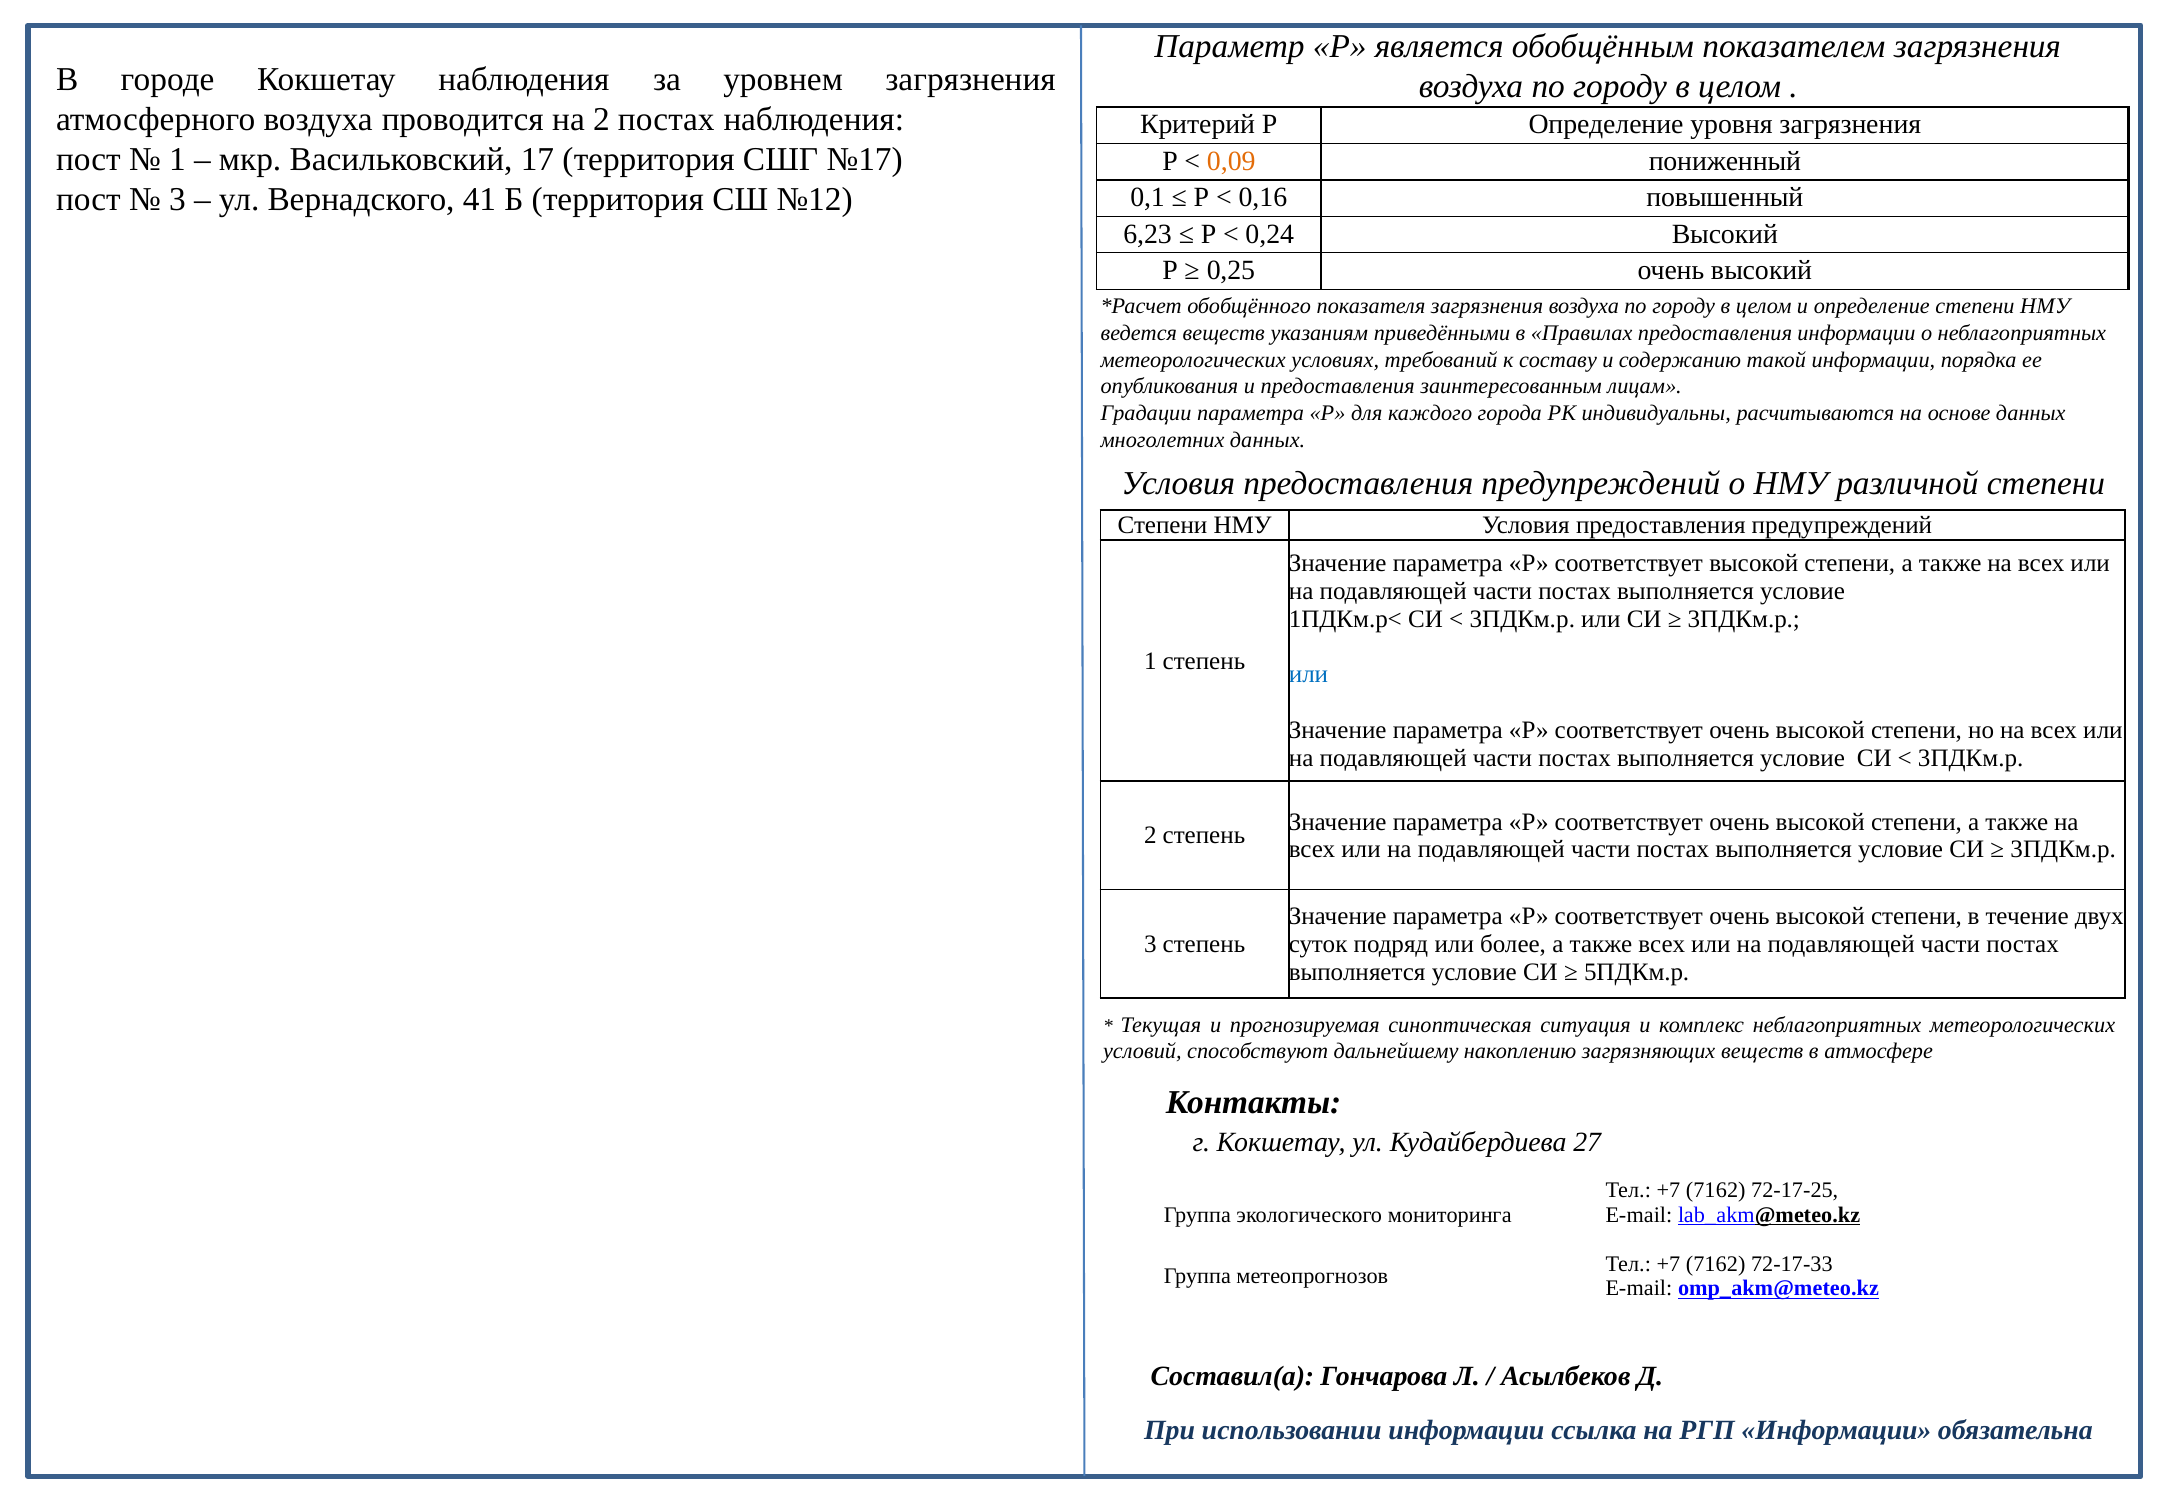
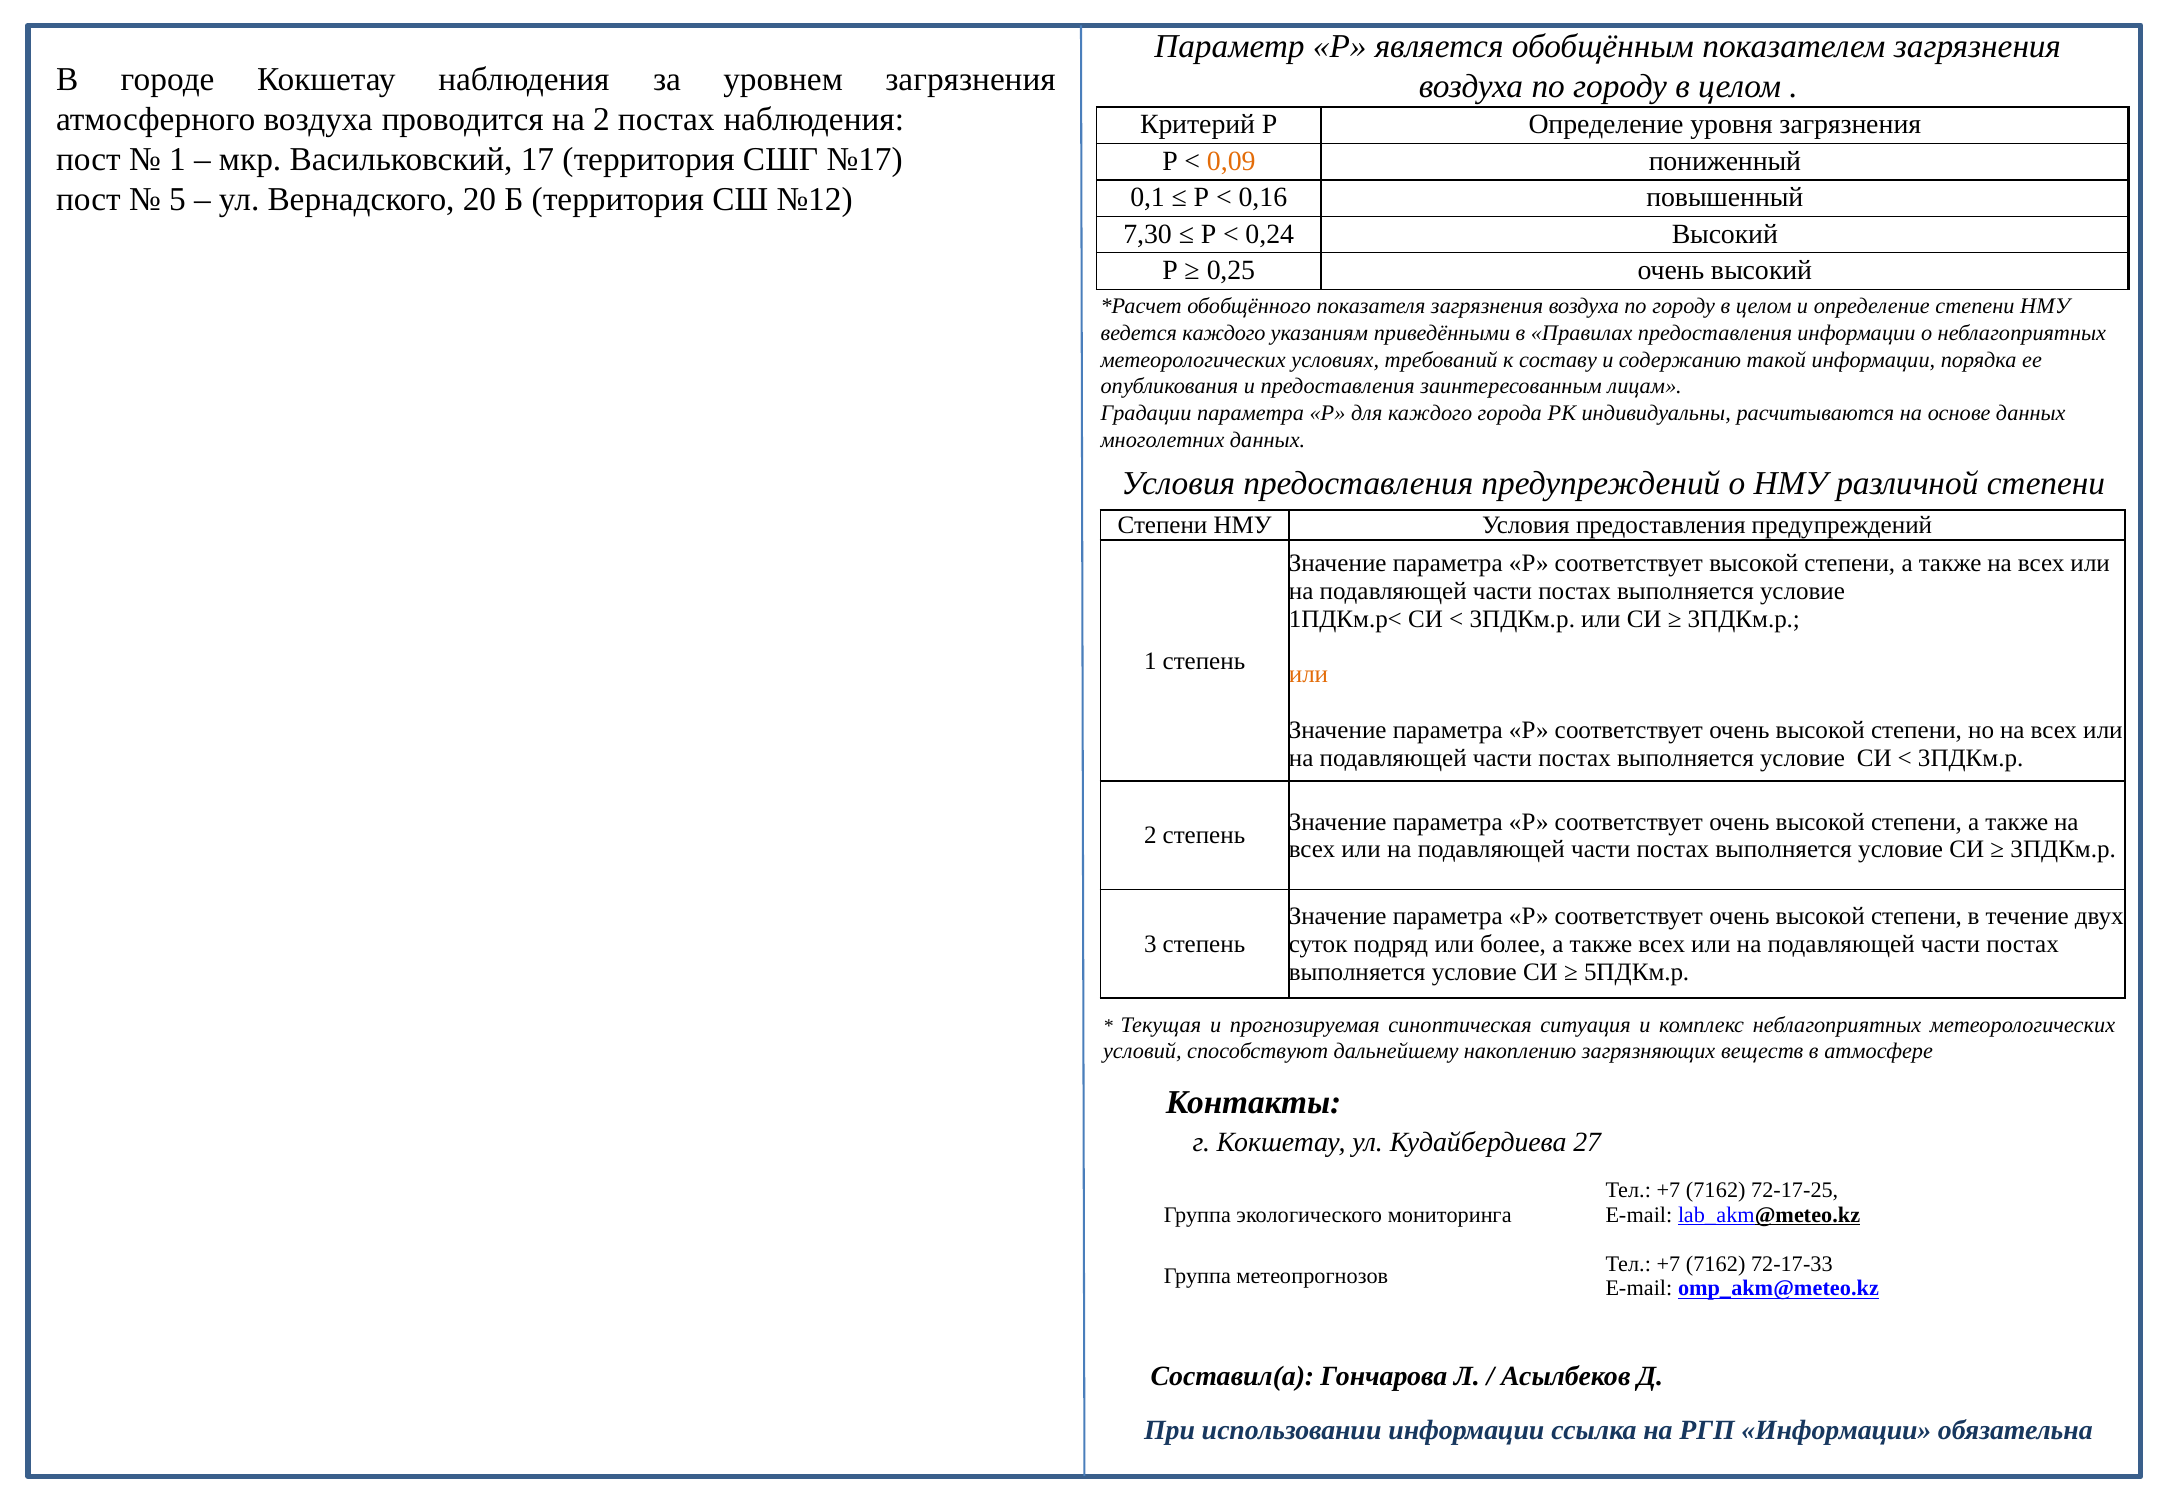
3 at (177, 199): 3 -> 5
41: 41 -> 20
6,23: 6,23 -> 7,30
ведется веществ: веществ -> каждого
или at (1309, 675) colour: blue -> orange
